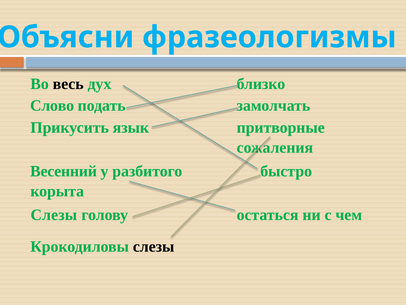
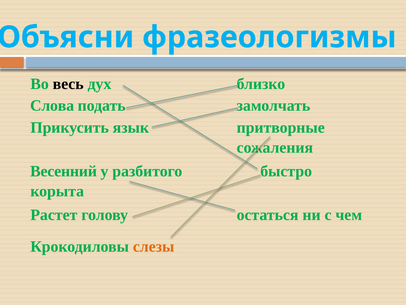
Слово: Слово -> Слова
Слезы at (54, 215): Слезы -> Растет
слезы at (154, 246) colour: black -> orange
